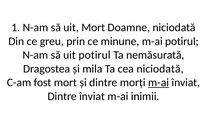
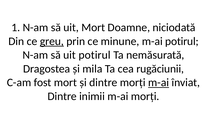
greu underline: none -> present
cea niciodată: niciodată -> rugăciunii
Dintre înviat: înviat -> inimii
m-ai inimii: inimii -> morți
